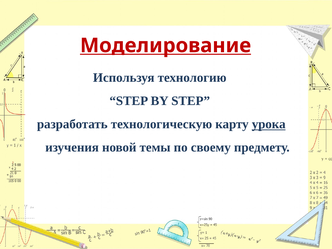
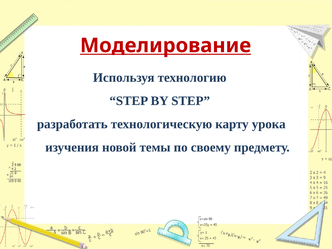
урока underline: present -> none
